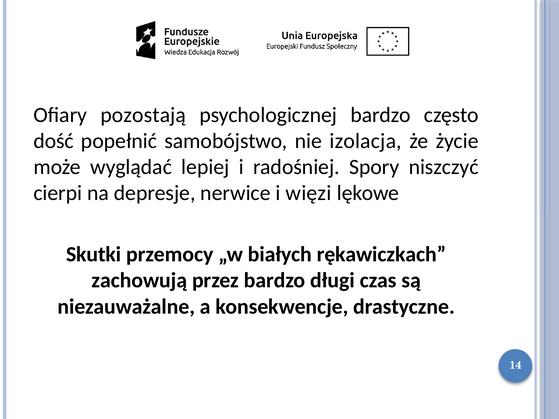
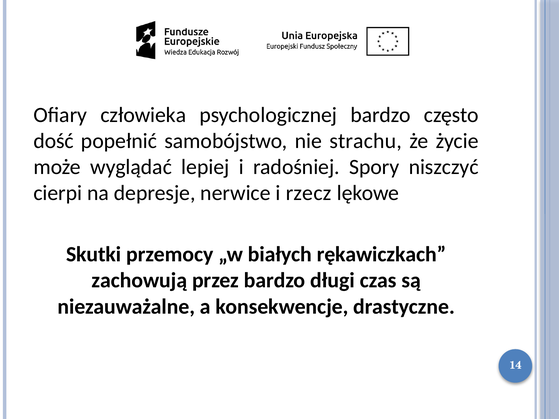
pozostają: pozostają -> człowieka
izolacja: izolacja -> strachu
więzi: więzi -> rzecz
